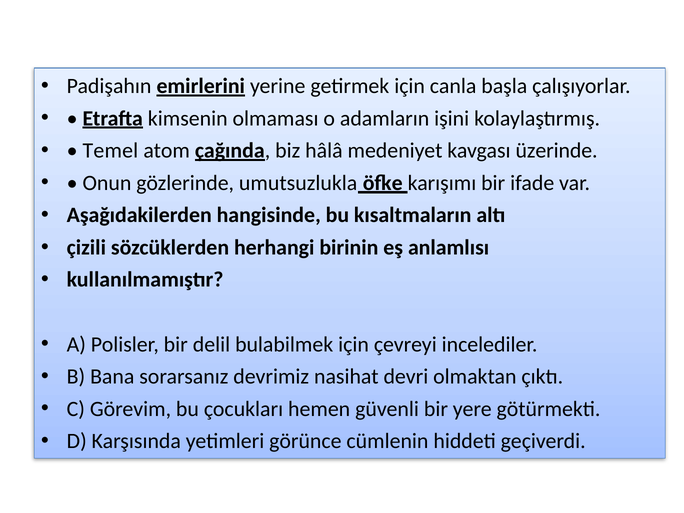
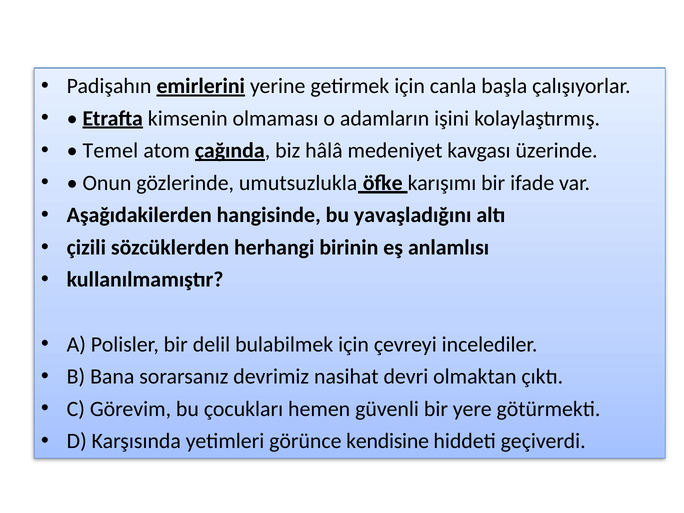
kısaltmaların: kısaltmaların -> yavaşladığını
cümlenin: cümlenin -> kendisine
